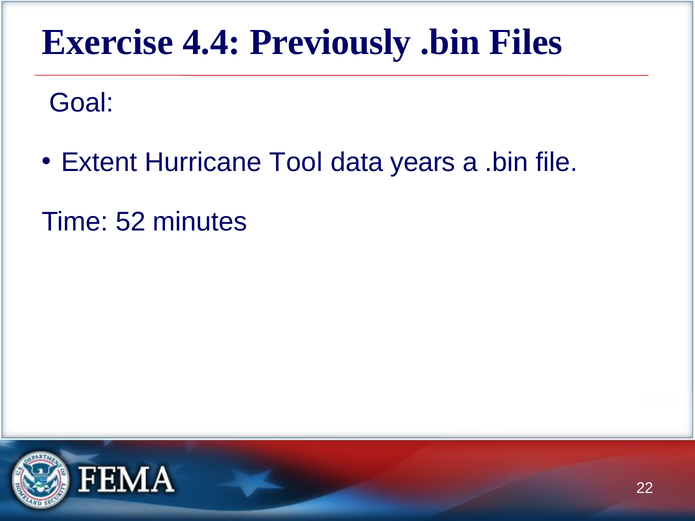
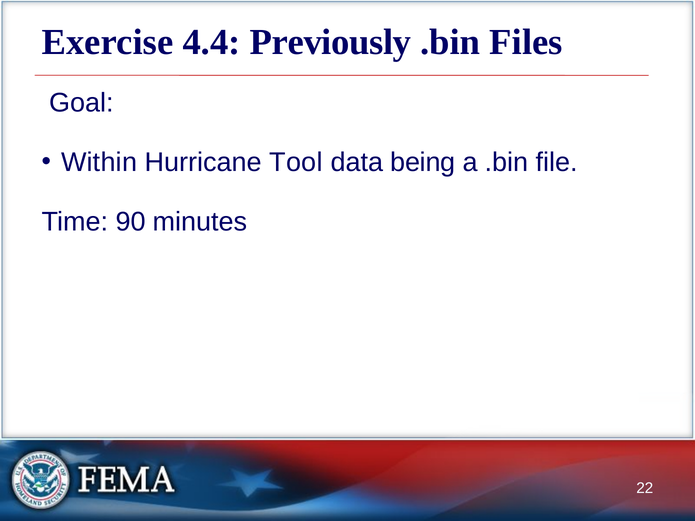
Extent: Extent -> Within
years: years -> being
52: 52 -> 90
